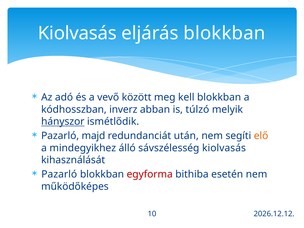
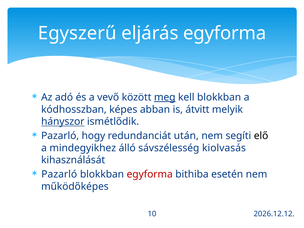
Kiolvasás at (77, 33): Kiolvasás -> Egyszerű
eljárás blokkban: blokkban -> egyforma
meg underline: none -> present
inverz: inverz -> képes
túlzó: túlzó -> átvitt
majd: majd -> hogy
elő colour: orange -> black
